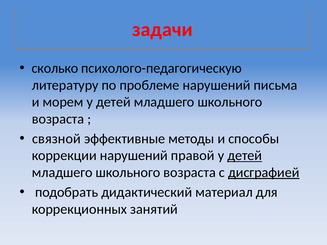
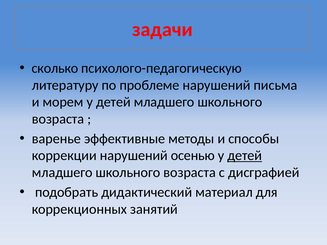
связной: связной -> варенье
правой: правой -> осенью
дисграфией underline: present -> none
